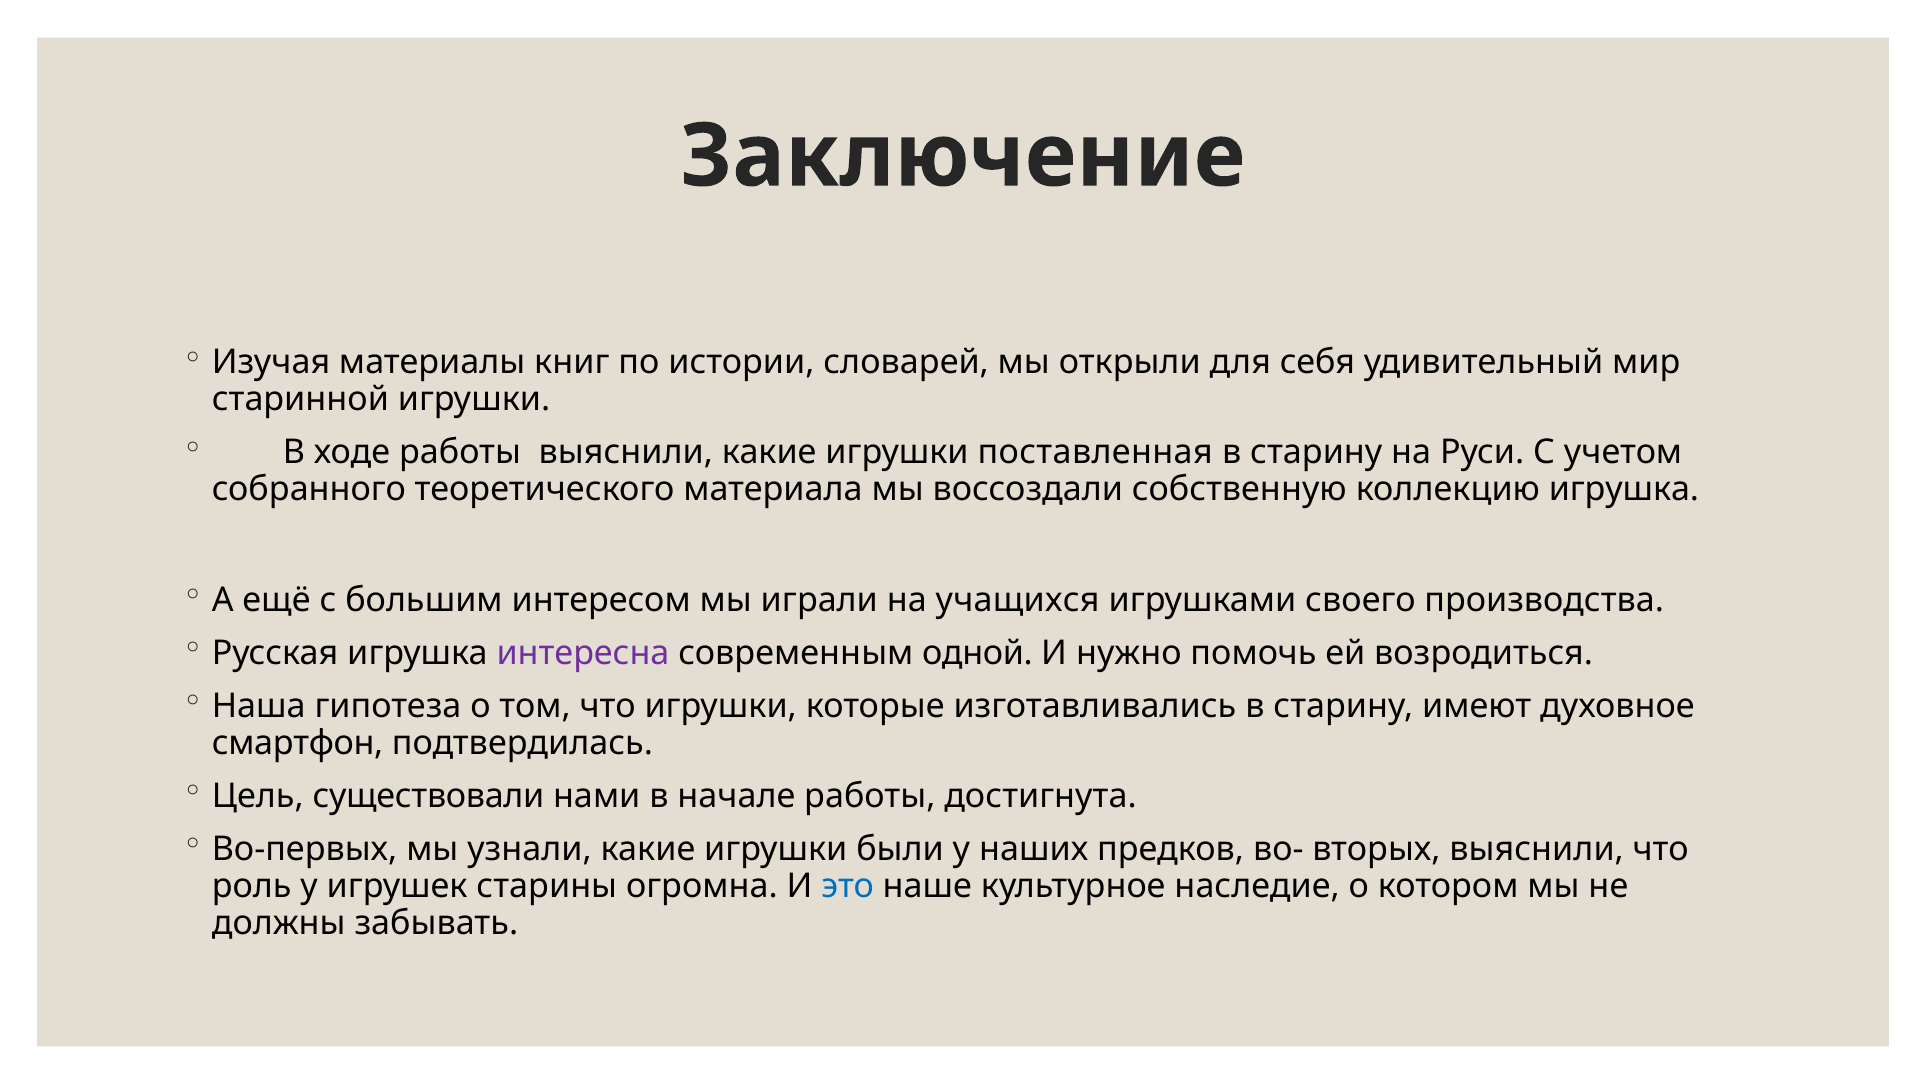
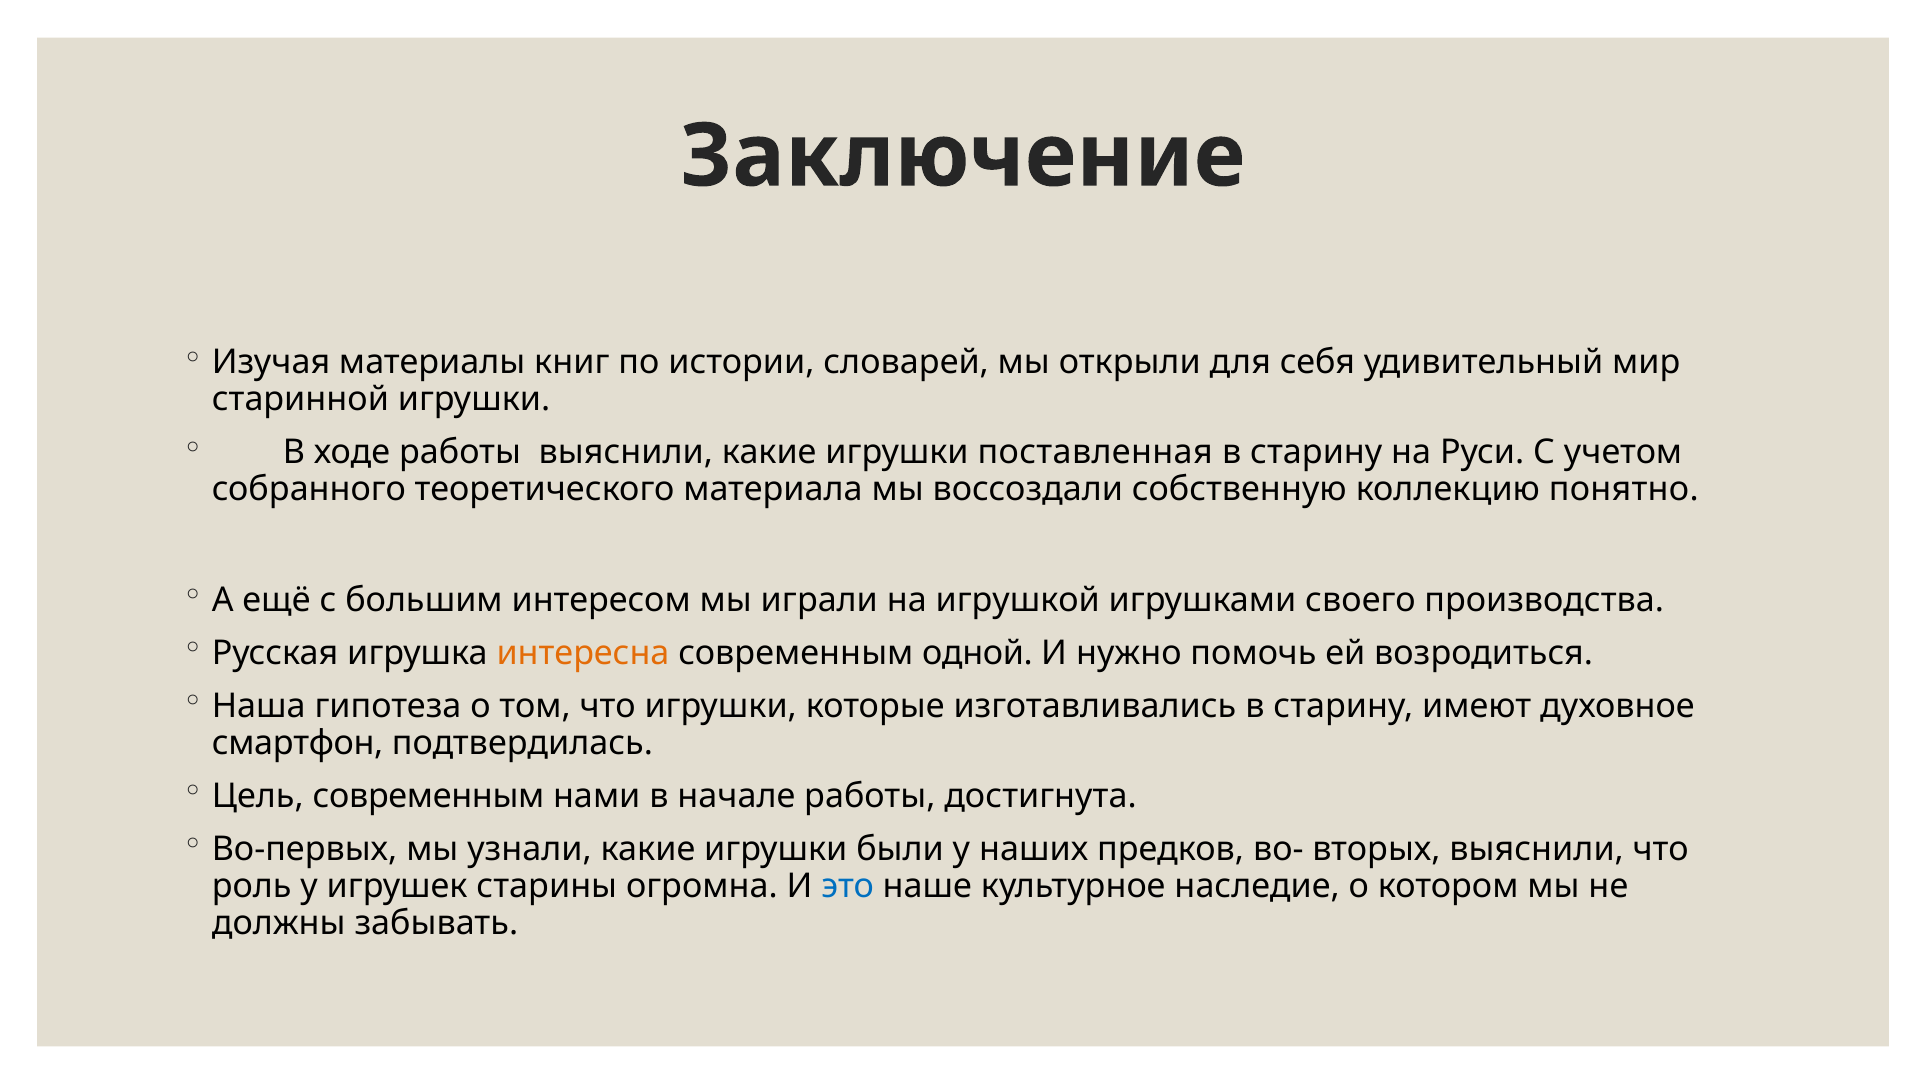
коллекцию игрушка: игрушка -> понятно
учащихся: учащихся -> игрушкой
интересна colour: purple -> orange
Цель существовали: существовали -> современным
